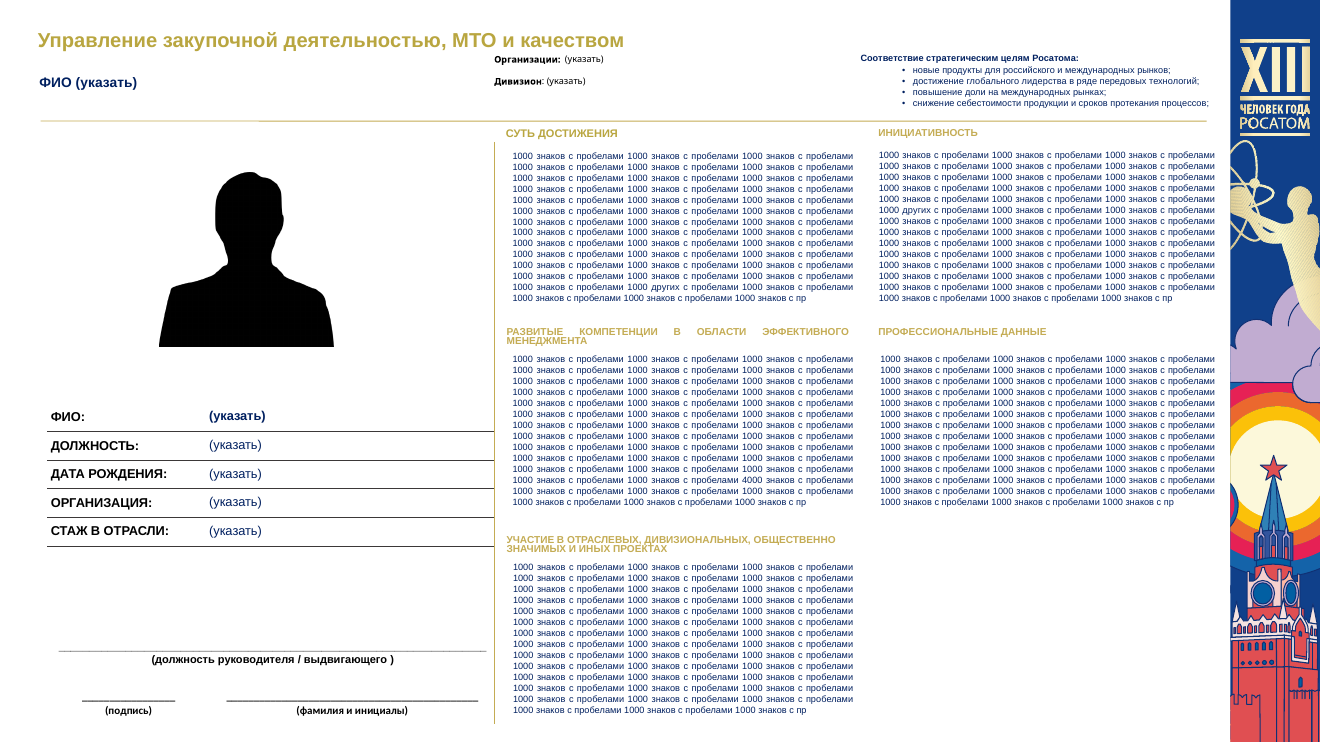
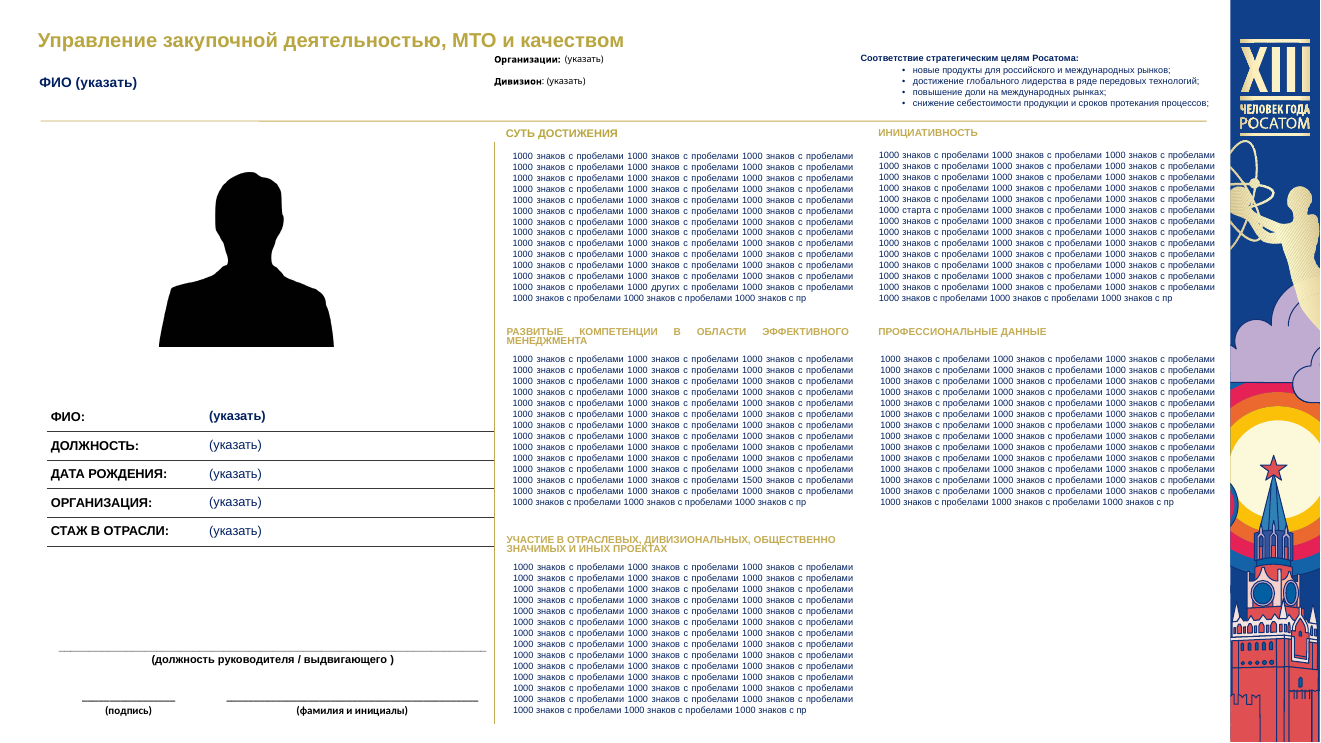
других at (917, 210): других -> старта
4000: 4000 -> 1500
